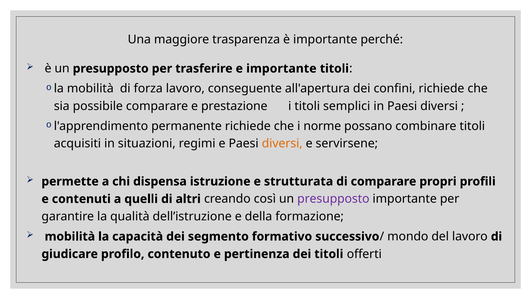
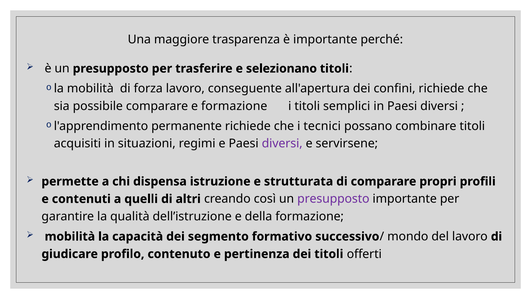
e importante: importante -> selezionano
e prestazione: prestazione -> formazione
norme: norme -> tecnici
diversi at (282, 143) colour: orange -> purple
